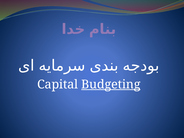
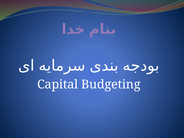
Budgeting underline: present -> none
